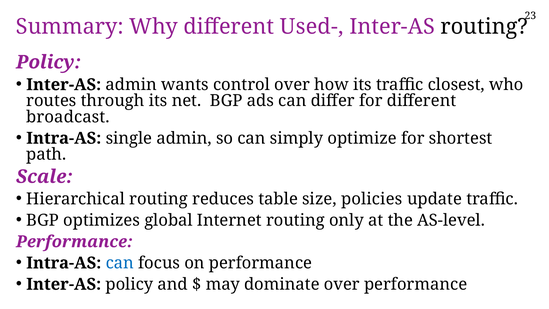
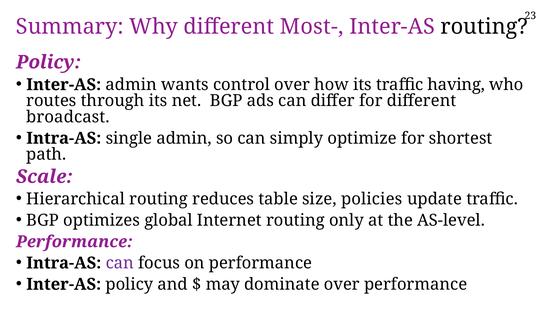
Used-: Used- -> Most-
closest: closest -> having
can at (120, 263) colour: blue -> purple
